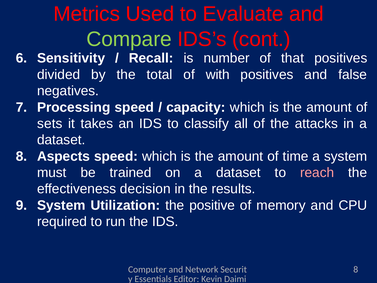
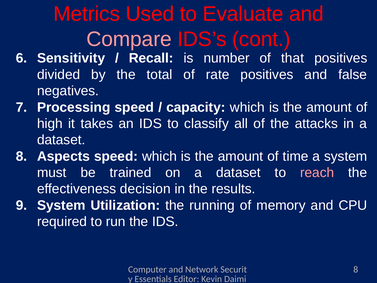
Compare colour: light green -> pink
with: with -> rate
sets: sets -> high
positive: positive -> running
